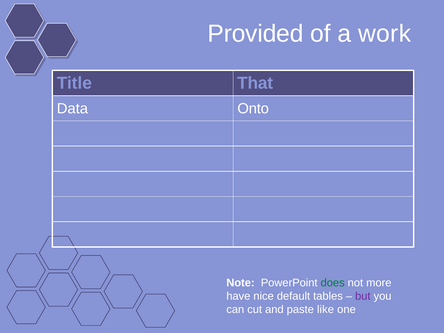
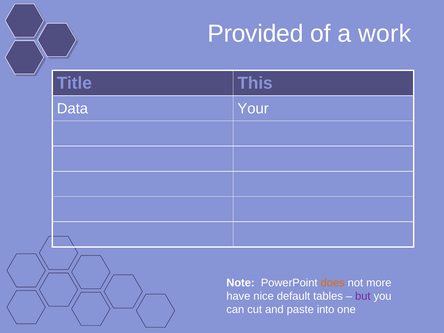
That: That -> This
Onto: Onto -> Your
does colour: green -> orange
like: like -> into
